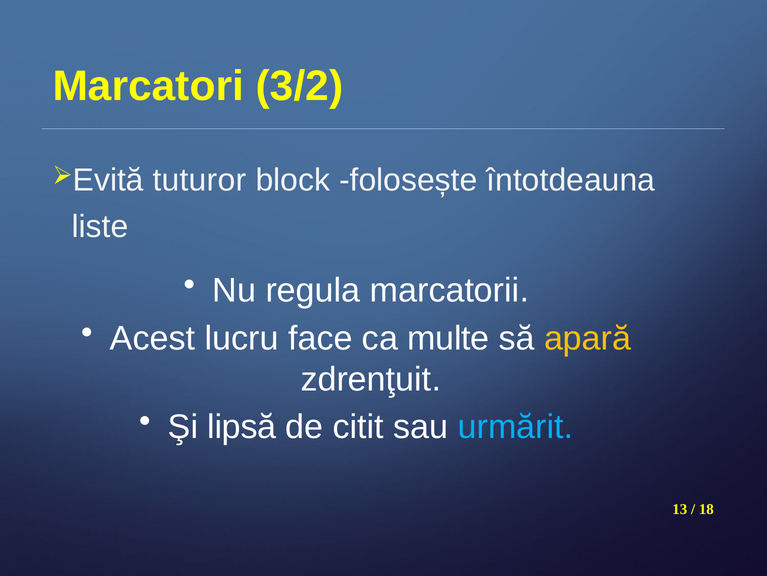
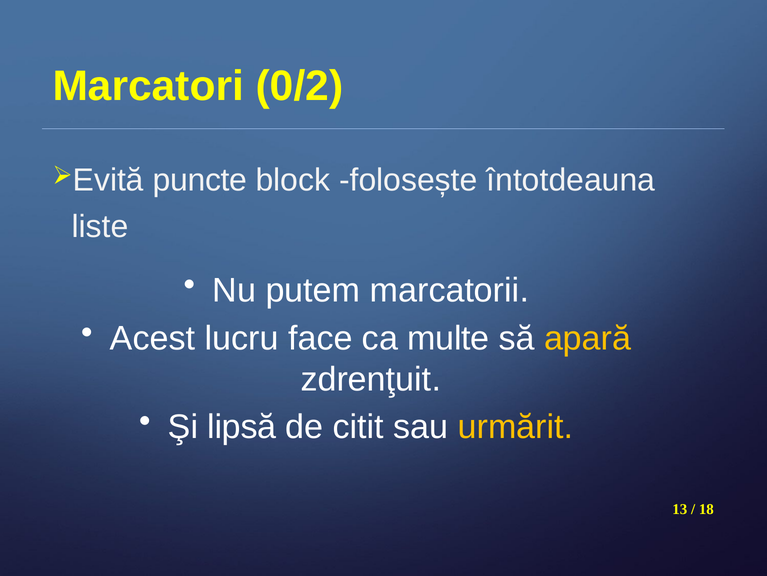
3/2: 3/2 -> 0/2
tuturor: tuturor -> puncte
regula: regula -> putem
urmărit colour: light blue -> yellow
